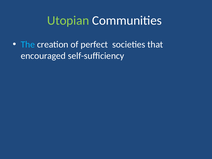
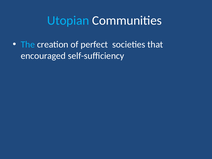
Utopian colour: light green -> light blue
